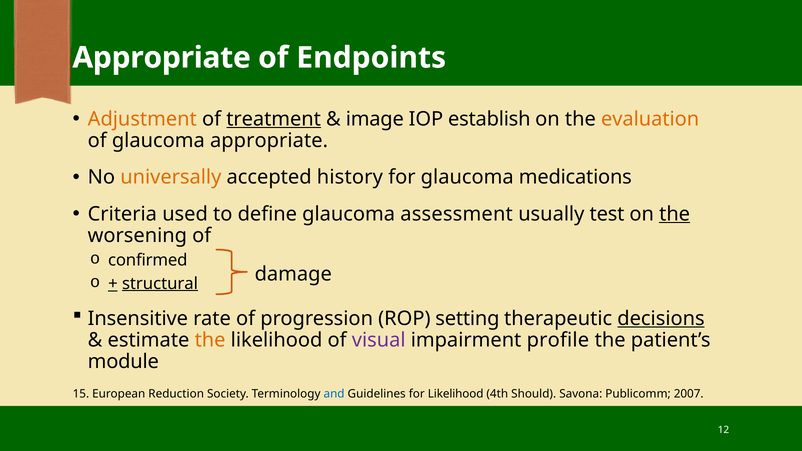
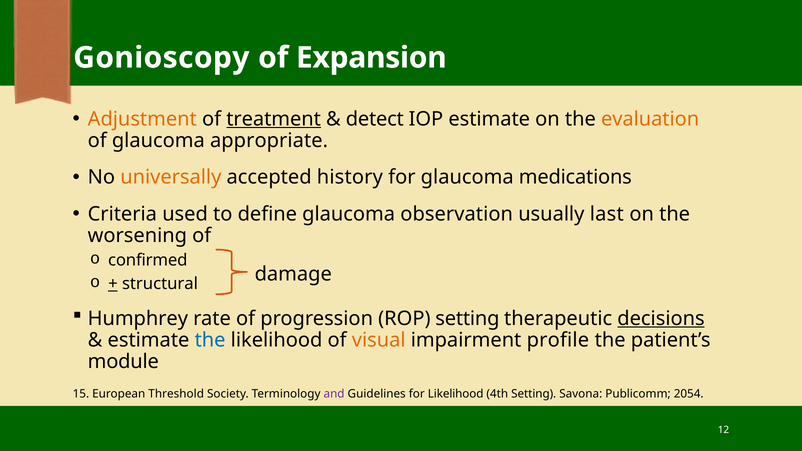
Appropriate at (162, 58): Appropriate -> Gonioscopy
Endpoints: Endpoints -> Expansion
image: image -> detect
IOP establish: establish -> estimate
assessment: assessment -> observation
test: test -> last
the at (675, 214) underline: present -> none
structural underline: present -> none
Insensitive: Insensitive -> Humphrey
the at (210, 340) colour: orange -> blue
visual colour: purple -> orange
Reduction: Reduction -> Threshold
and colour: blue -> purple
4th Should: Should -> Setting
2007: 2007 -> 2054
